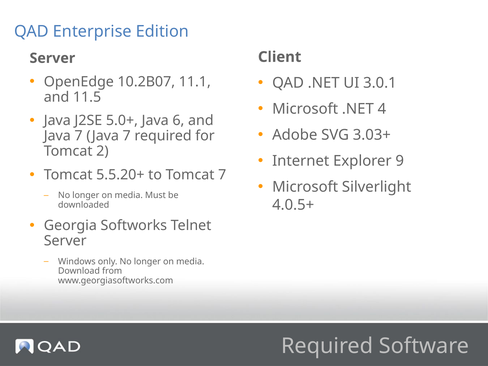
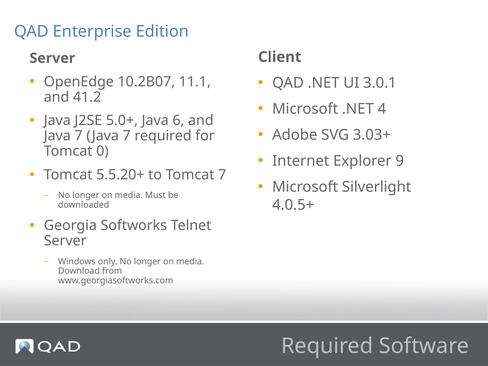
11.5: 11.5 -> 41.2
2: 2 -> 0
